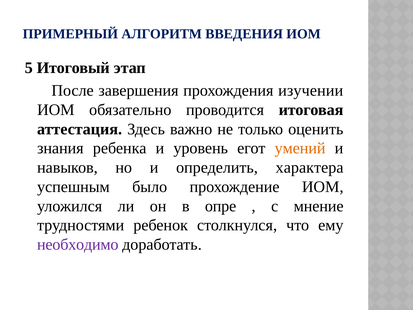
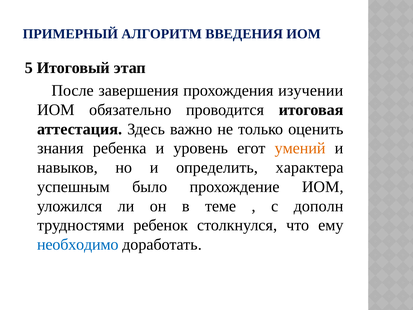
опре: опре -> теме
мнение: мнение -> дополн
необходимо colour: purple -> blue
